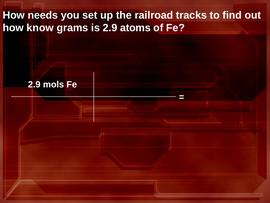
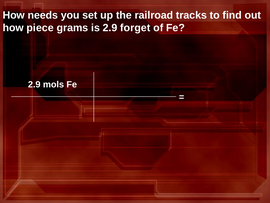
know: know -> piece
atoms: atoms -> forget
